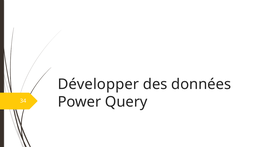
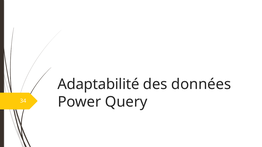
Développer: Développer -> Adaptabilité
